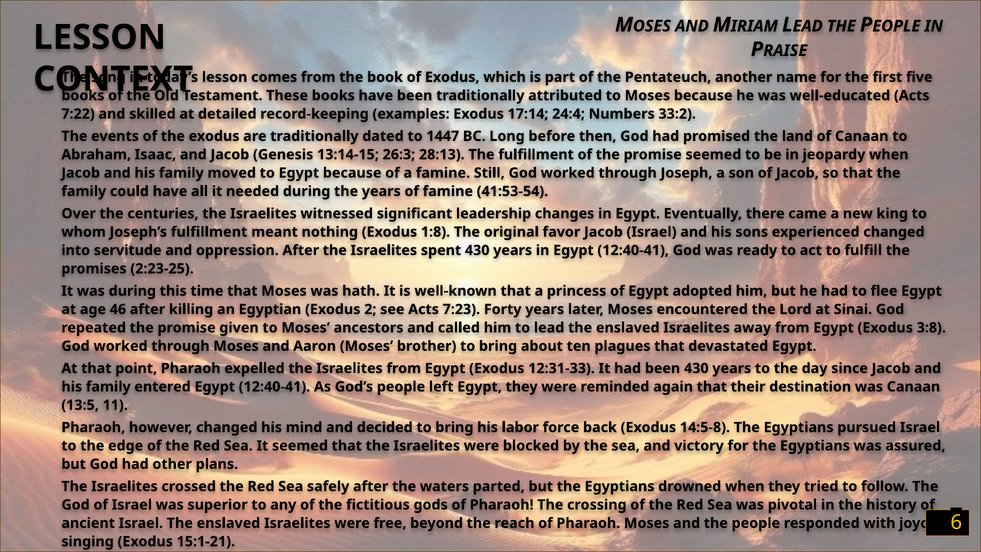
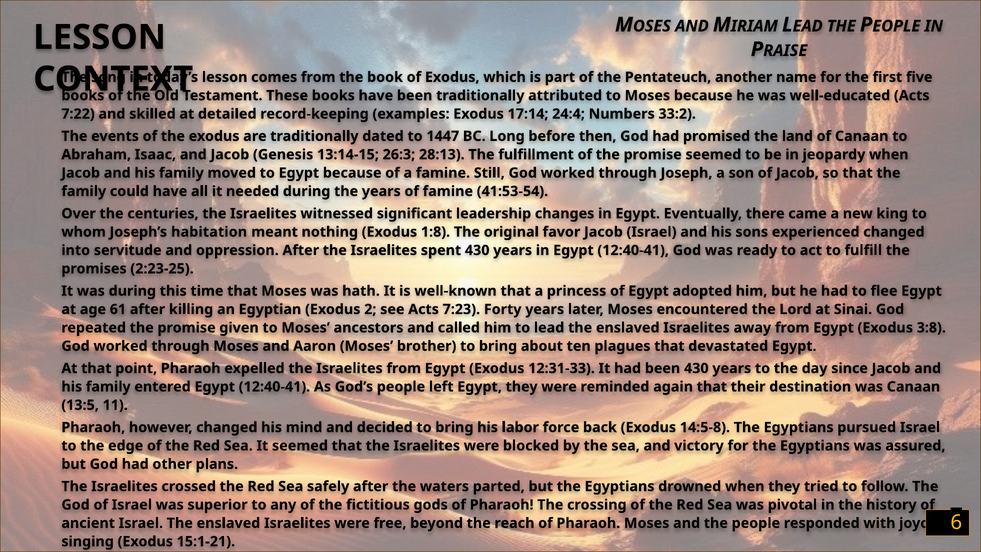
Joseph’s fulfillment: fulfillment -> habitation
46: 46 -> 61
